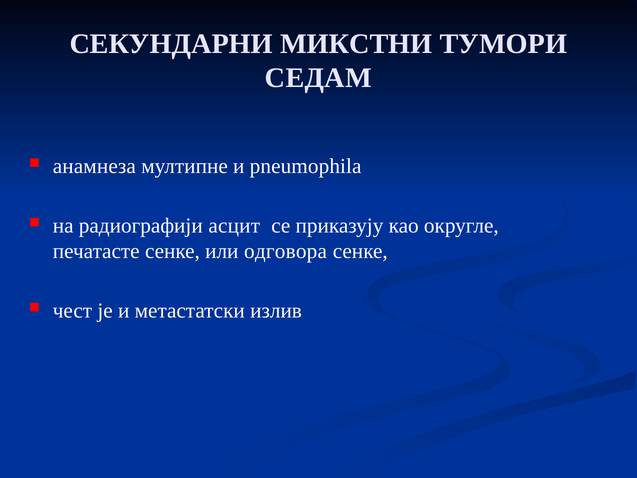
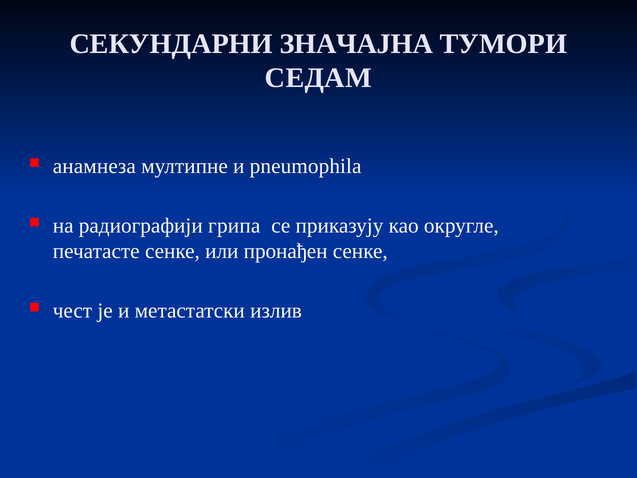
МИКСТНИ: МИКСТНИ -> ЗНАЧАЈНА
асцит: асцит -> грипа
одговора: одговора -> пронађен
